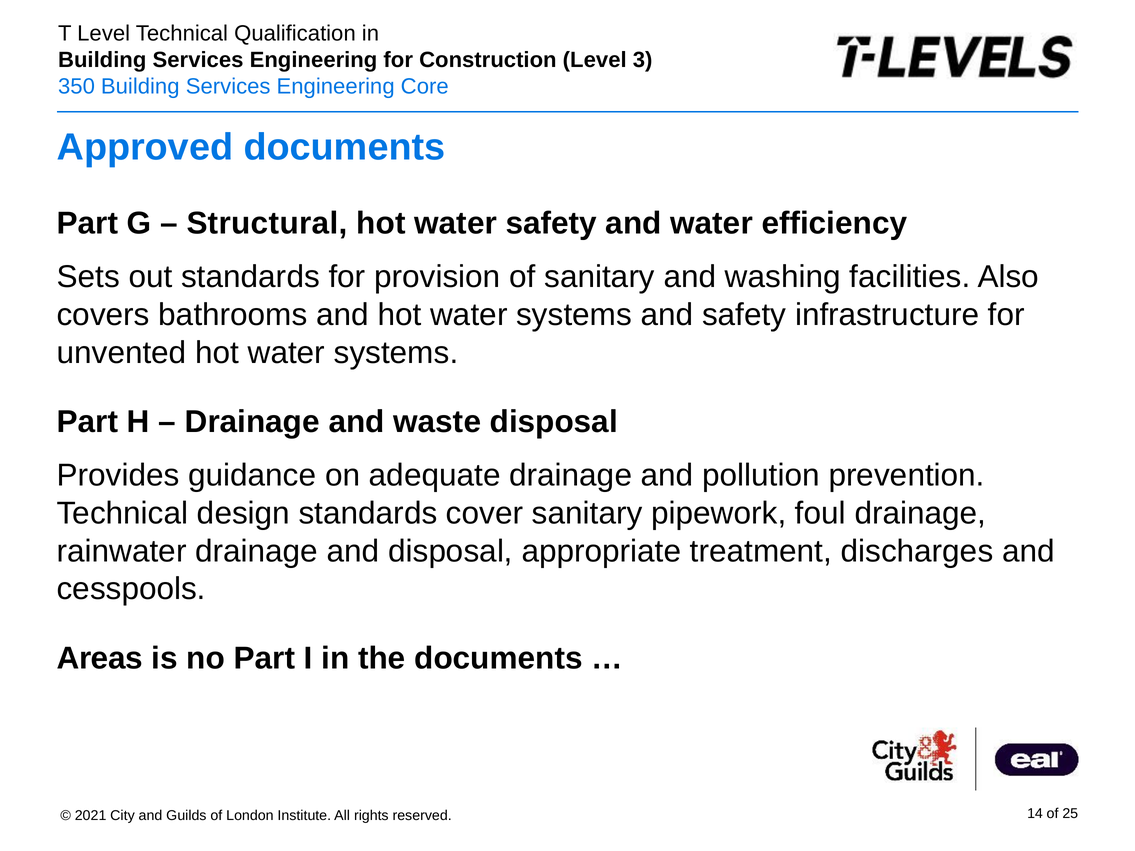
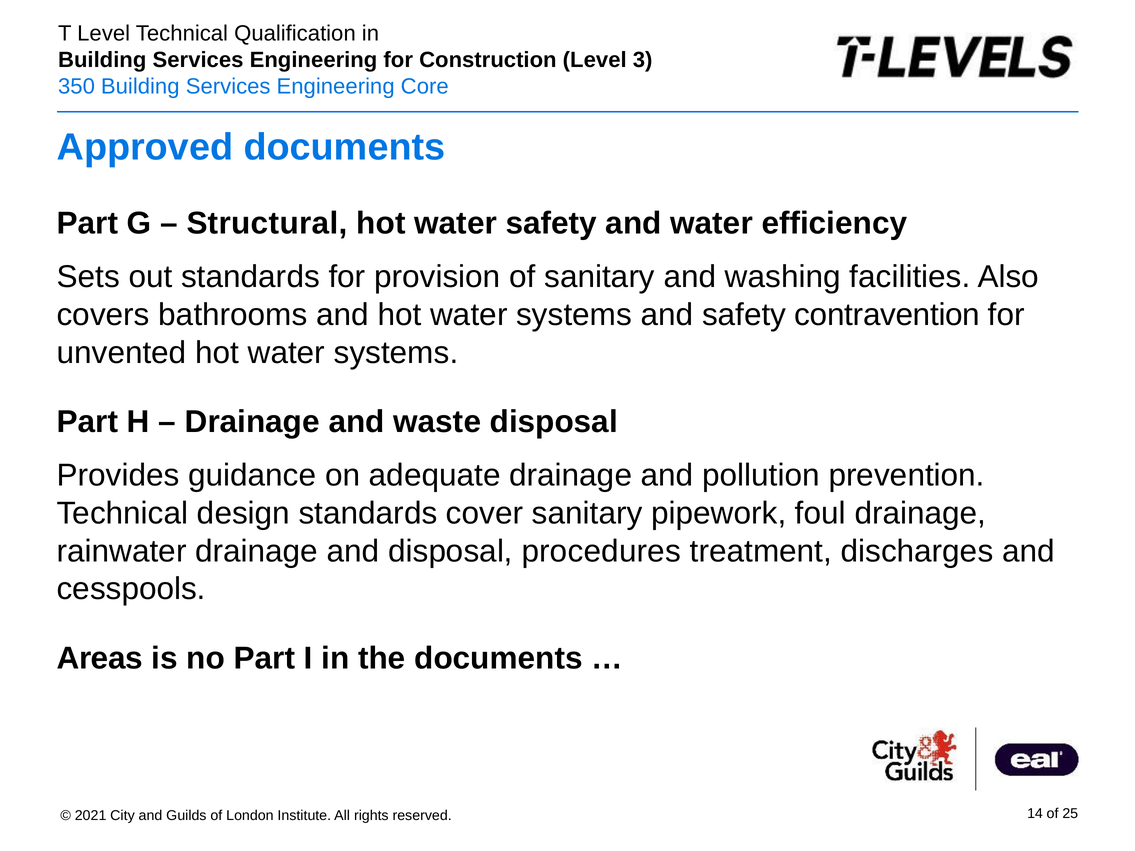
infrastructure: infrastructure -> contravention
appropriate: appropriate -> procedures
